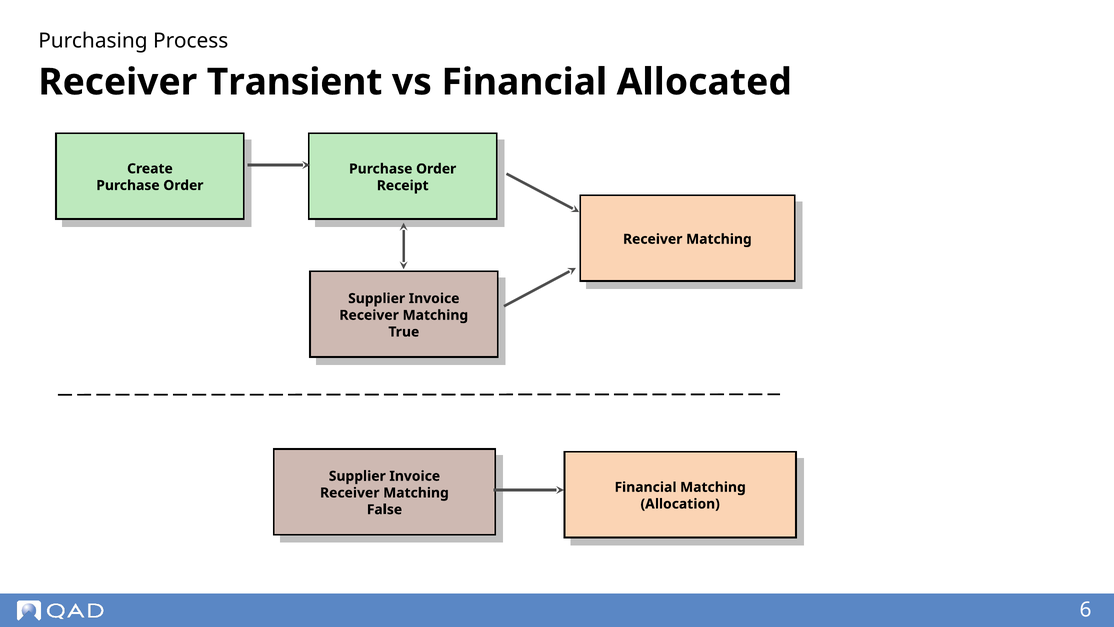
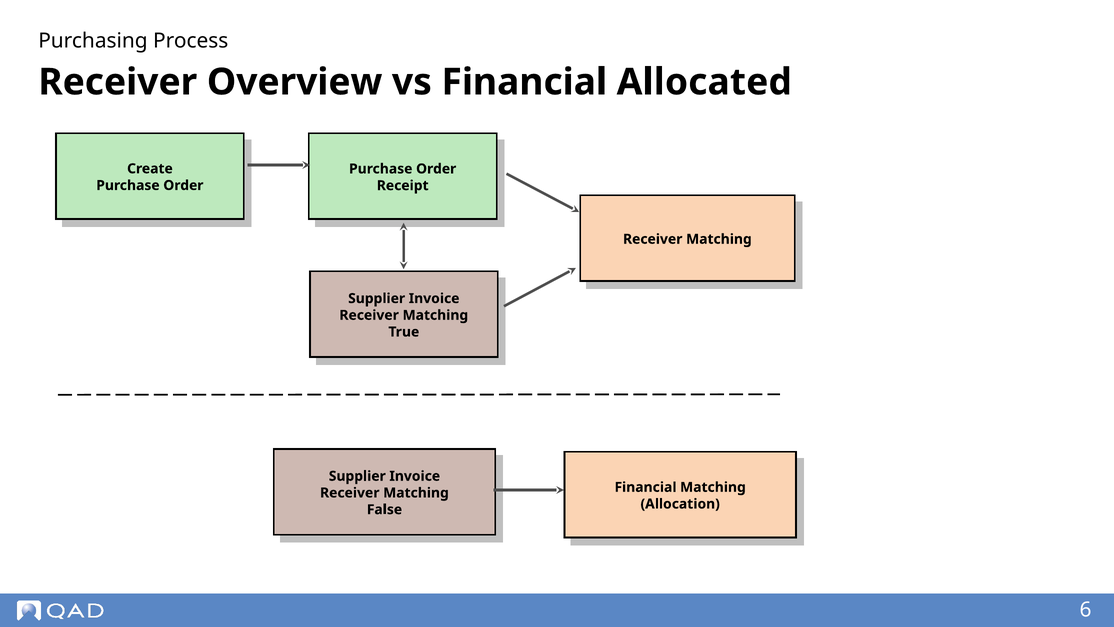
Transient: Transient -> Overview
